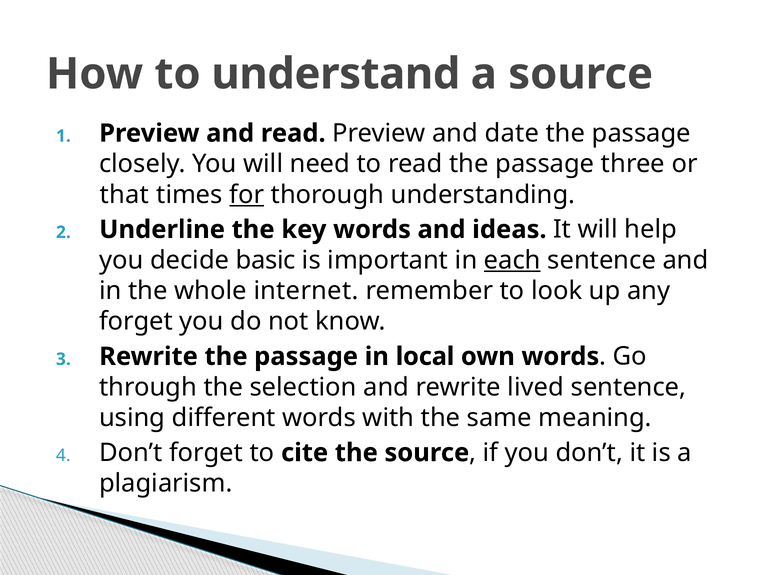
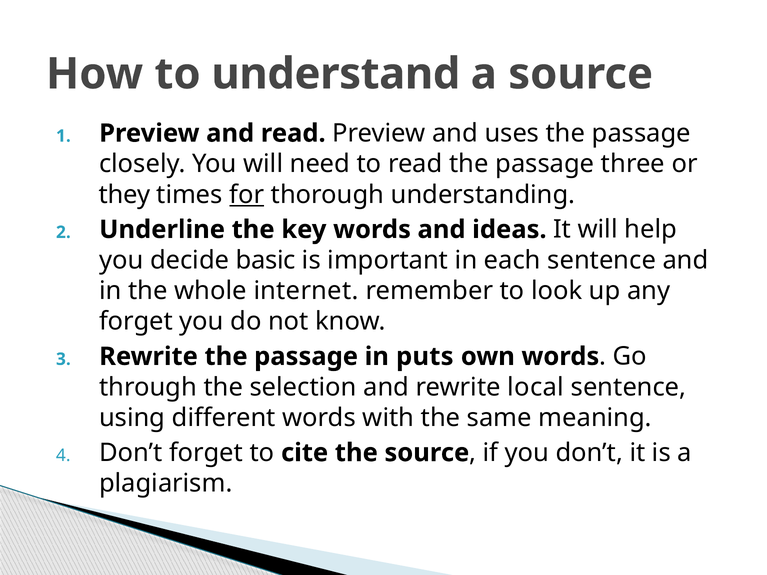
date: date -> uses
that: that -> they
each underline: present -> none
local: local -> puts
lived: lived -> local
